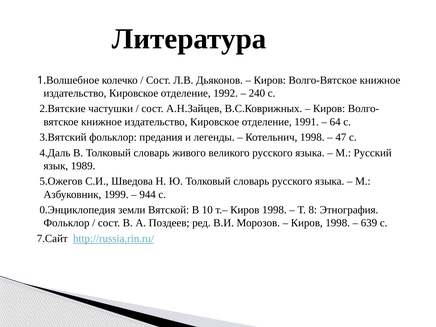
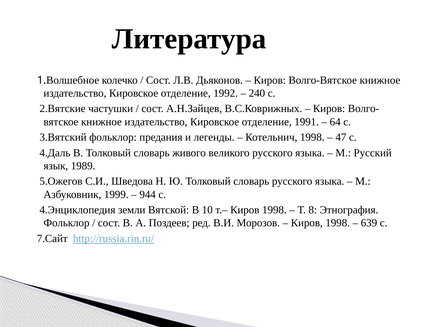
0.Энциклопедия: 0.Энциклопедия -> 4.Энциклопедия
